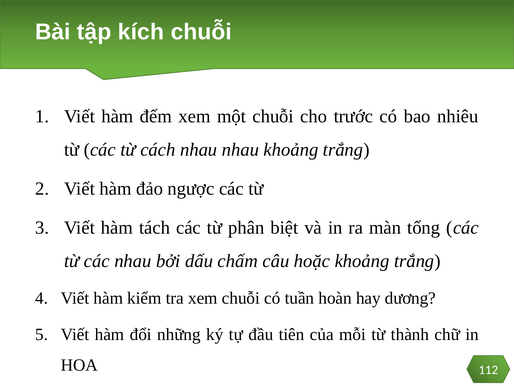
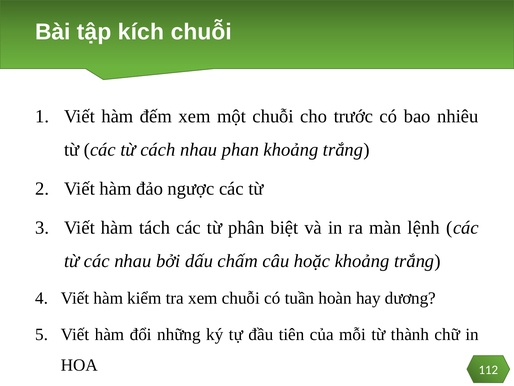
nhau nhau: nhau -> phan
tổng: tổng -> lệnh
